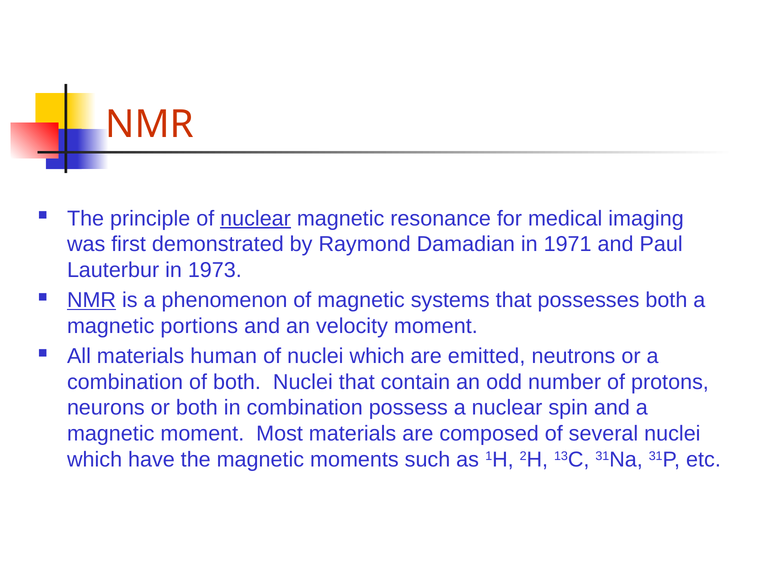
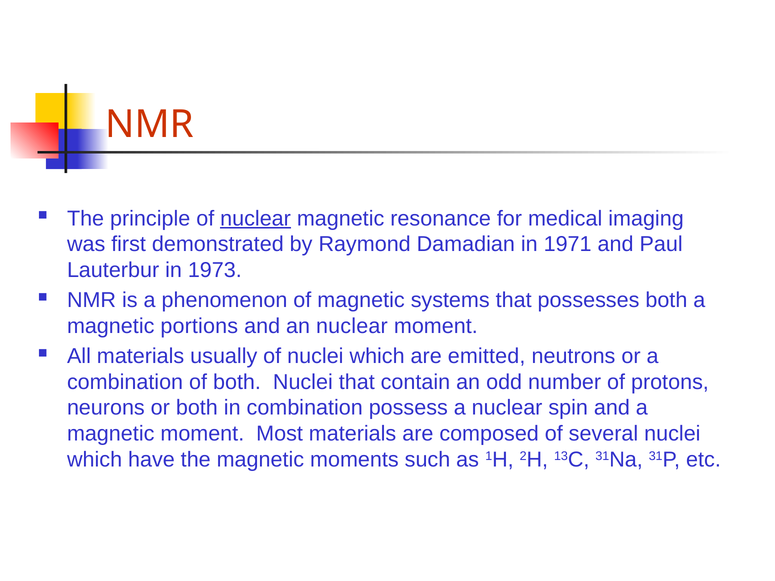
NMR at (92, 300) underline: present -> none
an velocity: velocity -> nuclear
human: human -> usually
